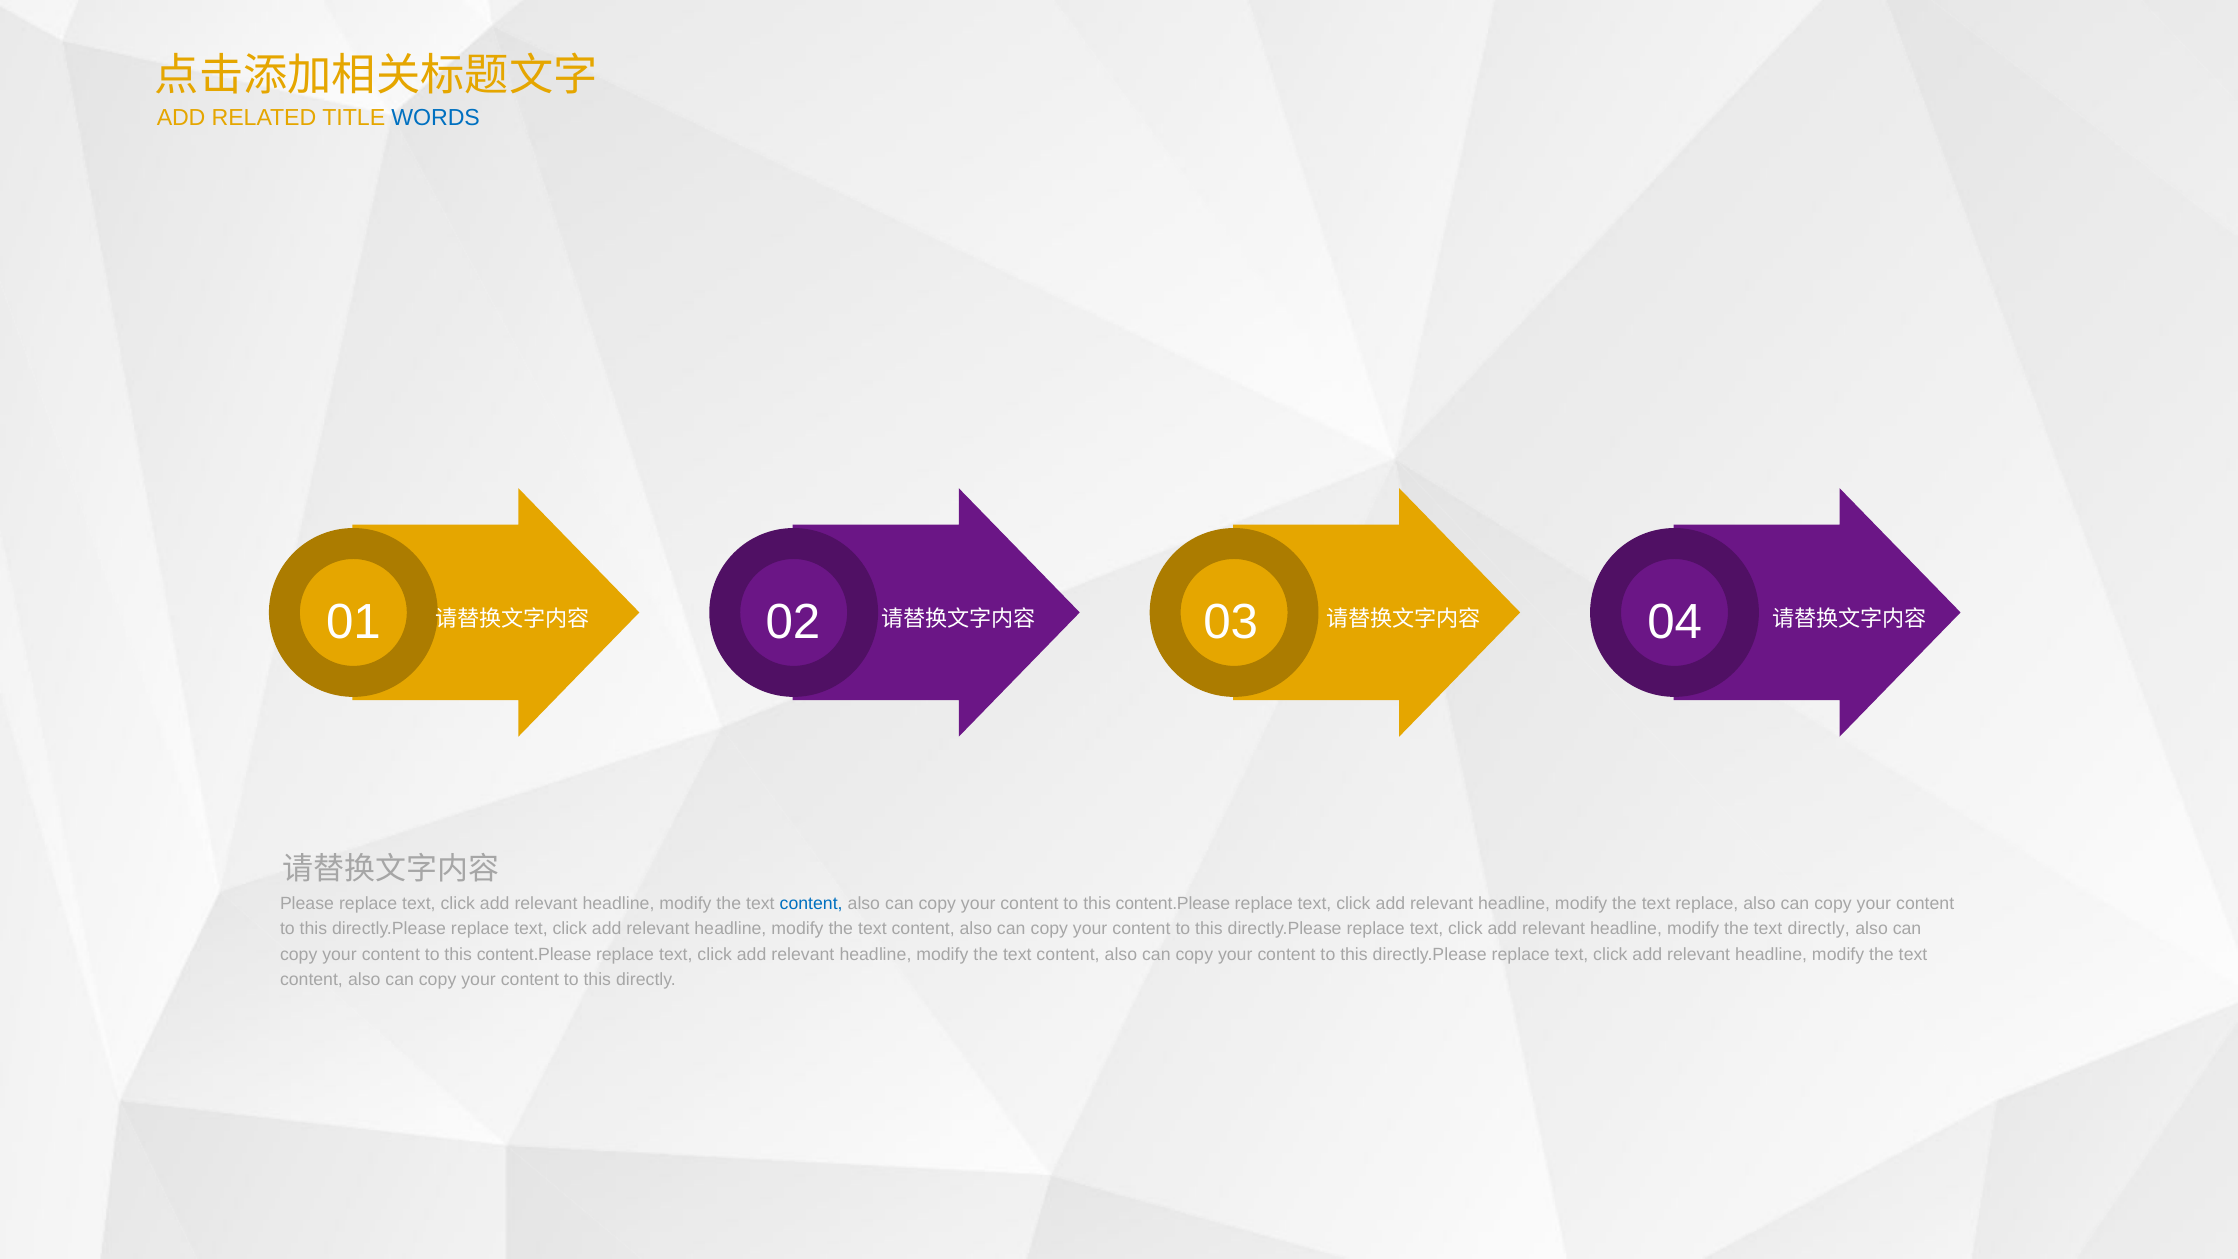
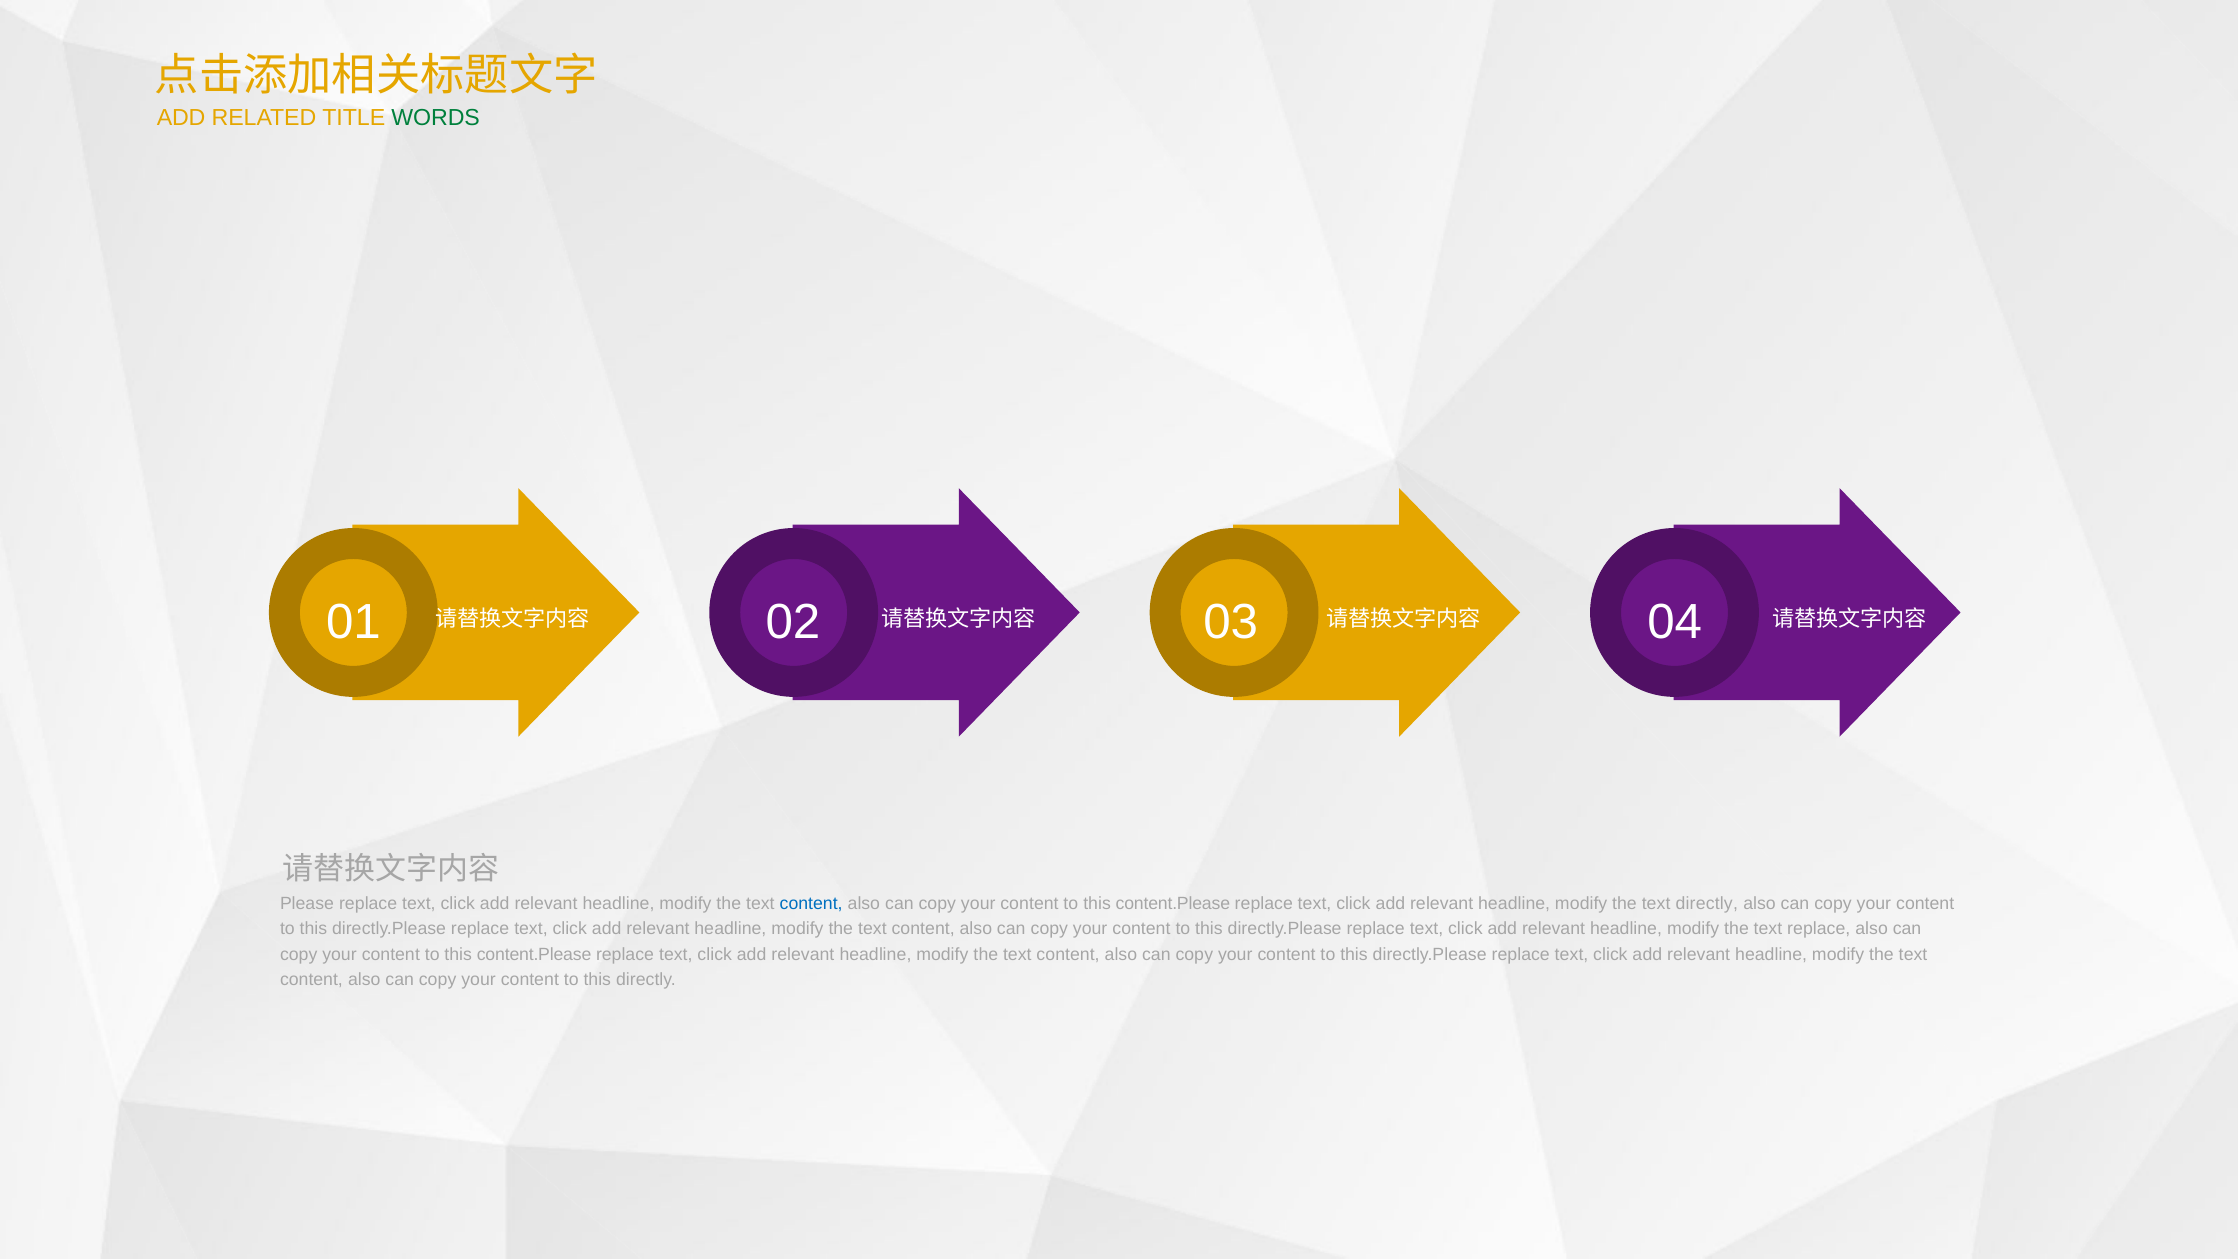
WORDS colour: blue -> green
text replace: replace -> directly
text directly: directly -> replace
